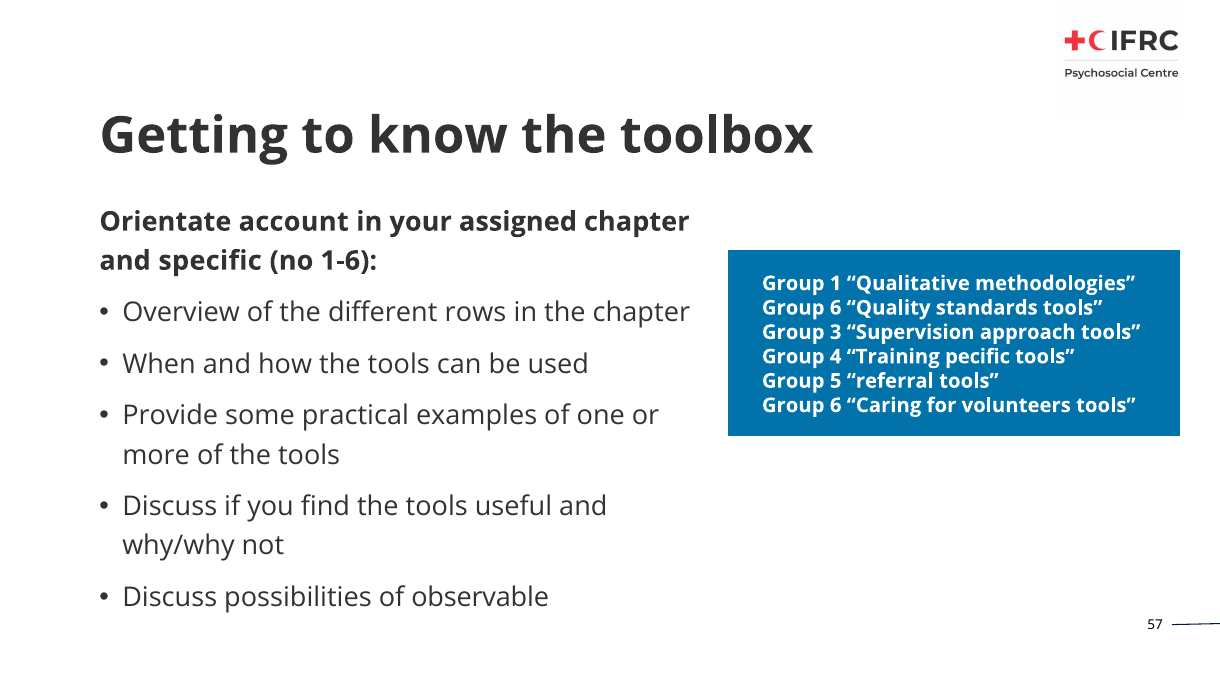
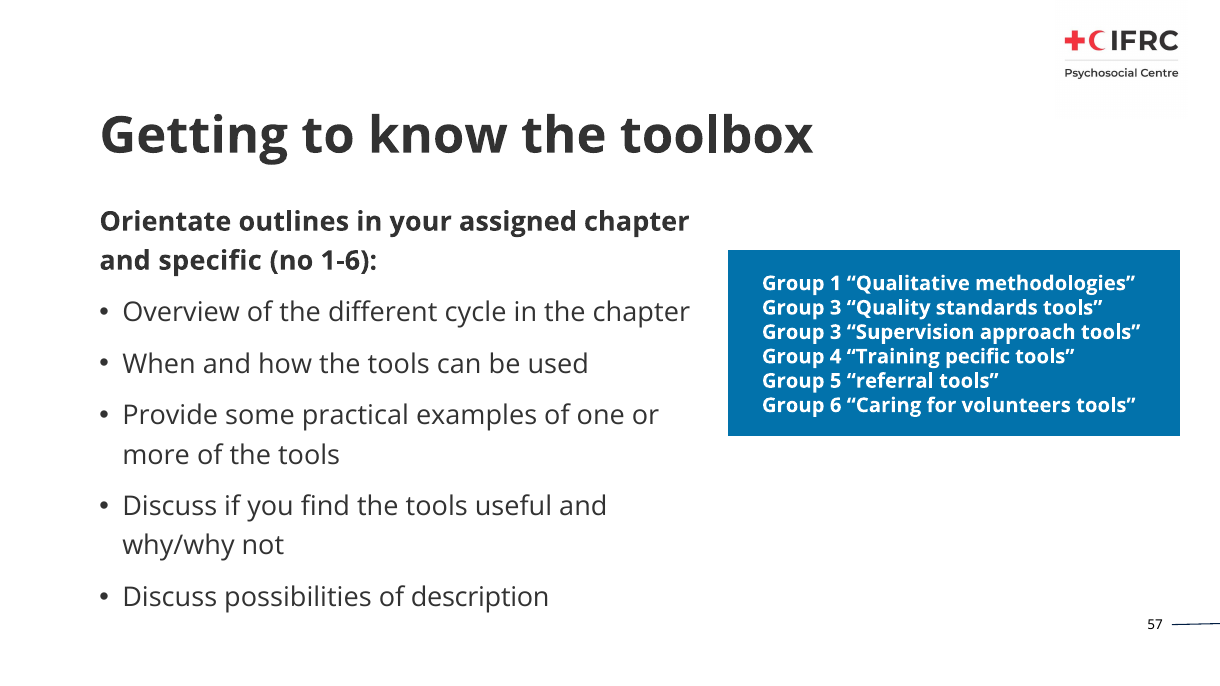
account: account -> outlines
rows: rows -> cycle
6 at (836, 308): 6 -> 3
observable: observable -> description
